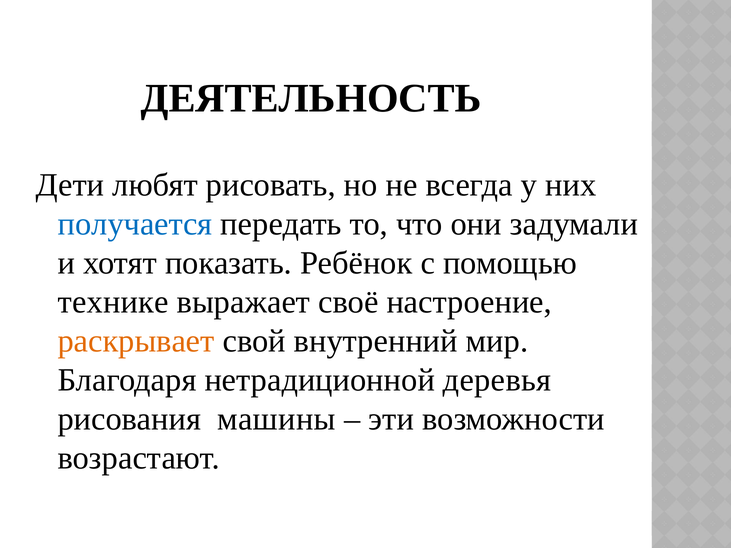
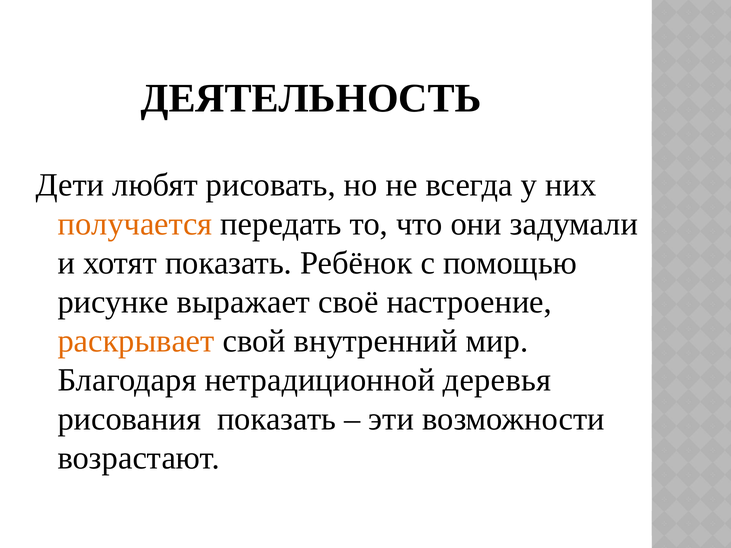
получается colour: blue -> orange
технике: технике -> рисунке
рисования машины: машины -> показать
